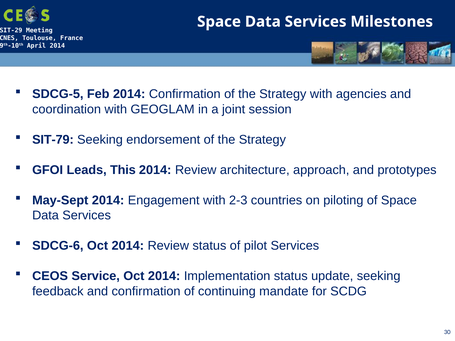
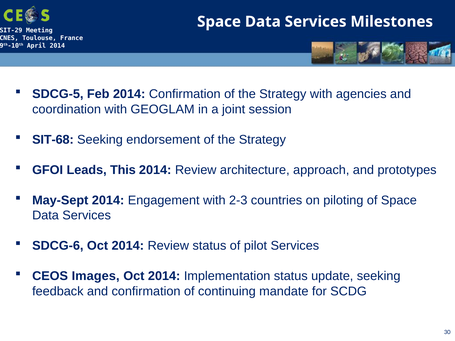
SIT-79: SIT-79 -> SIT-68
Service: Service -> Images
